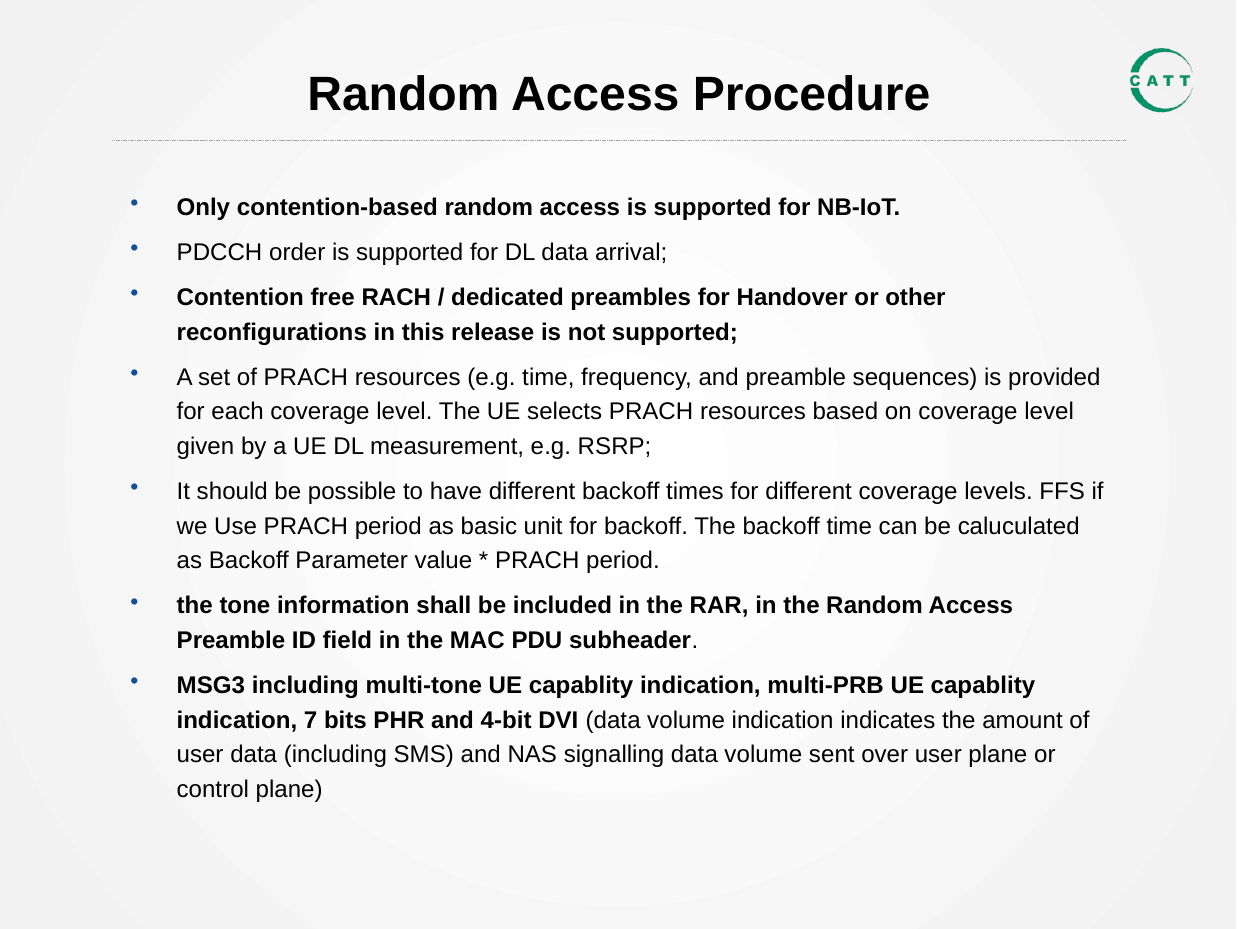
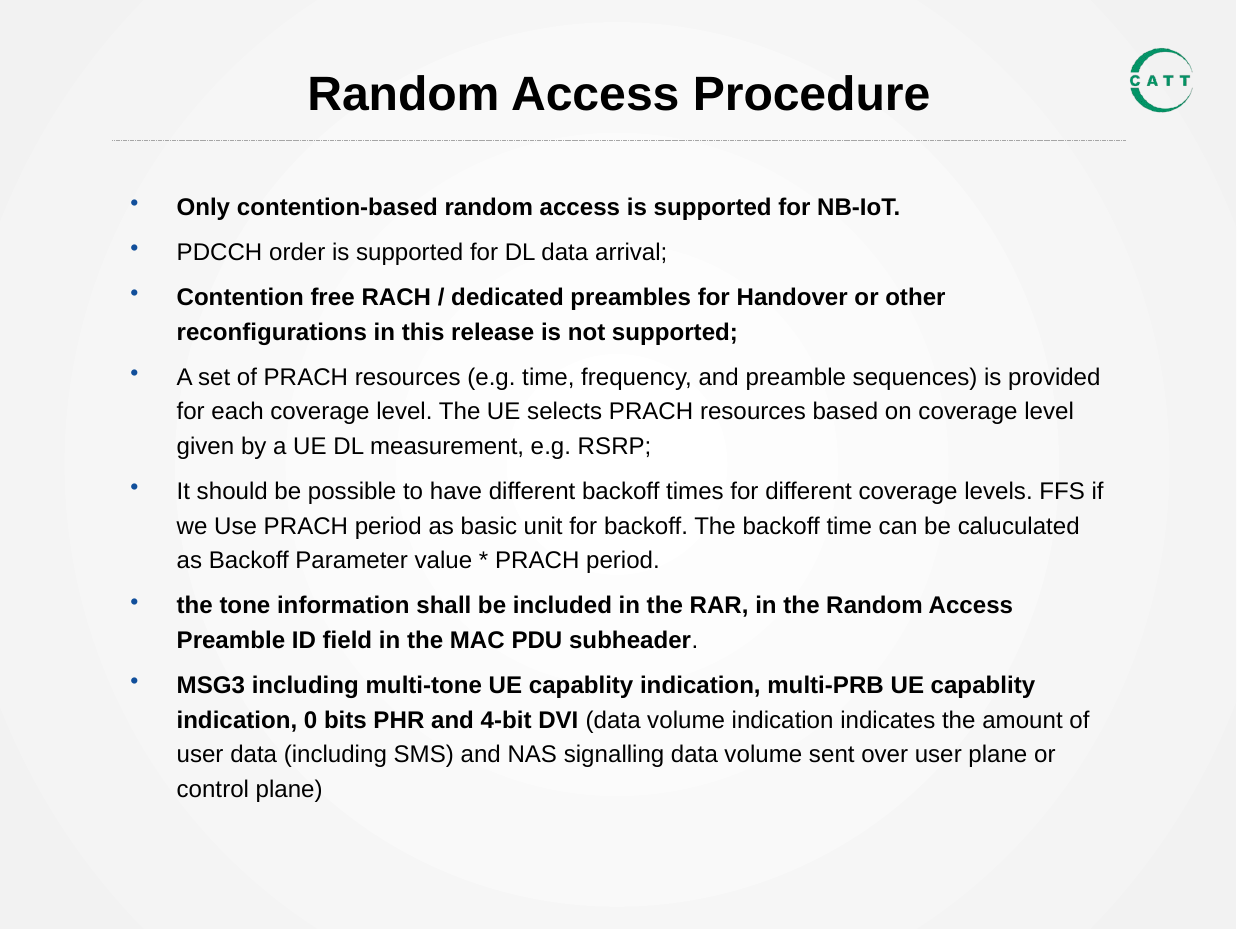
7: 7 -> 0
